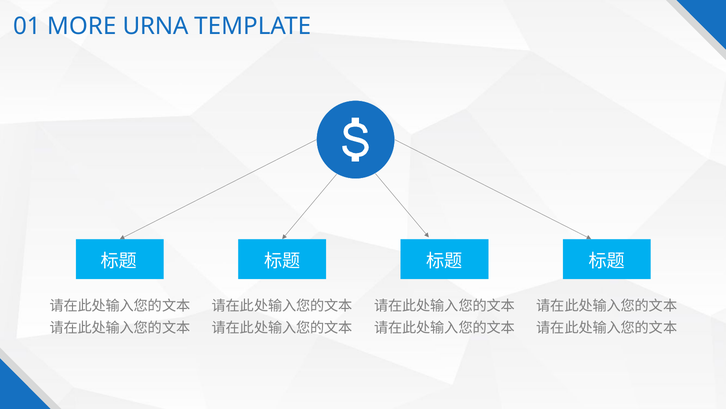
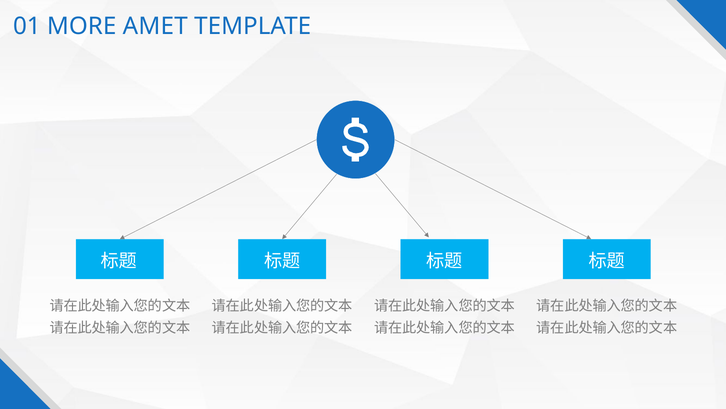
URNA: URNA -> AMET
